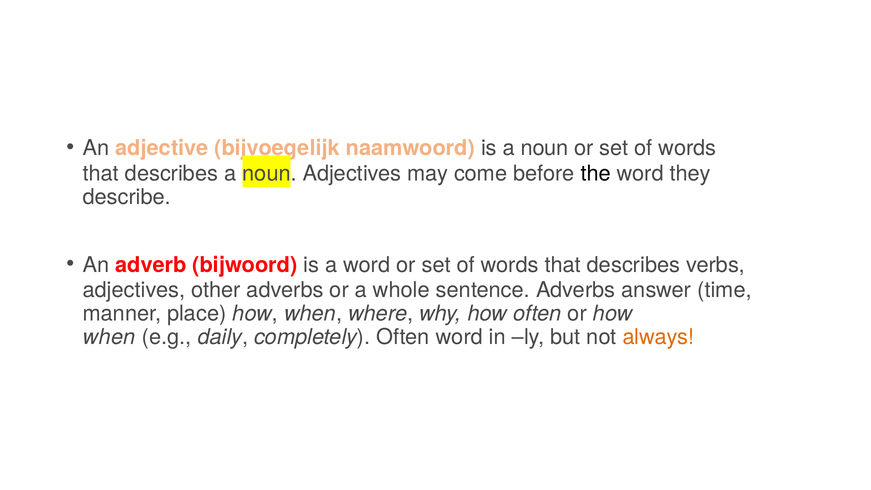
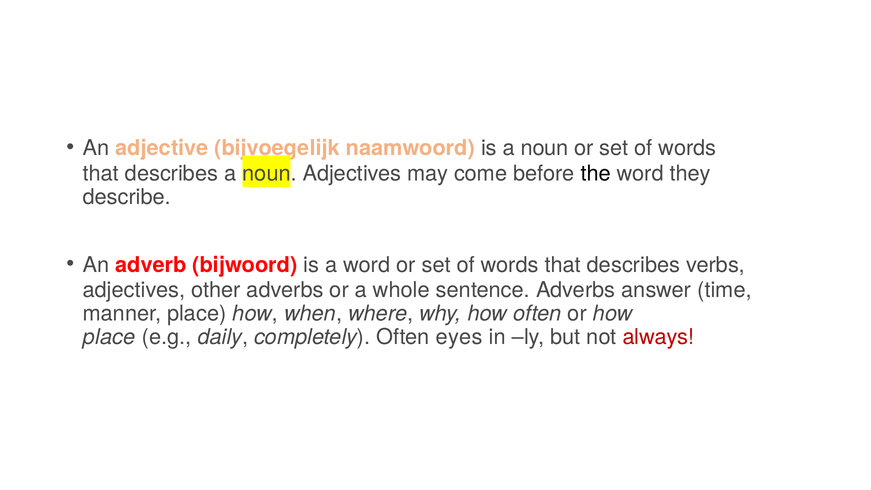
when at (109, 337): when -> place
Often word: word -> eyes
always colour: orange -> red
